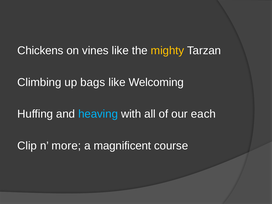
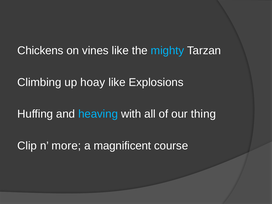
mighty colour: yellow -> light blue
bags: bags -> hoay
Welcoming: Welcoming -> Explosions
each: each -> thing
